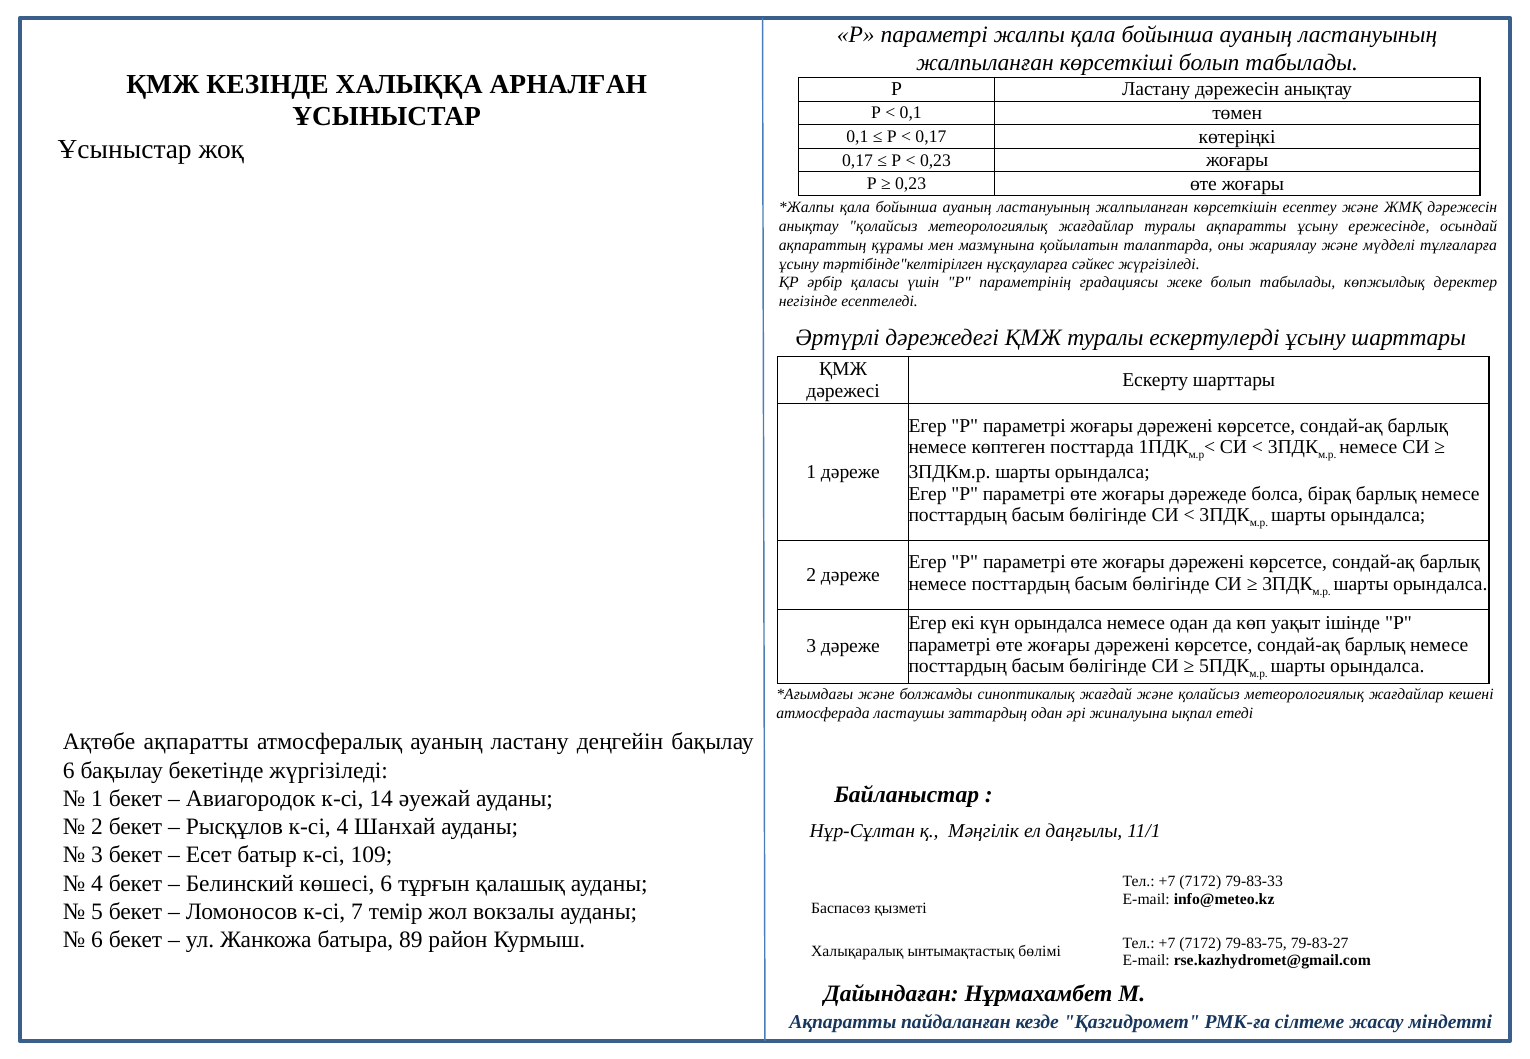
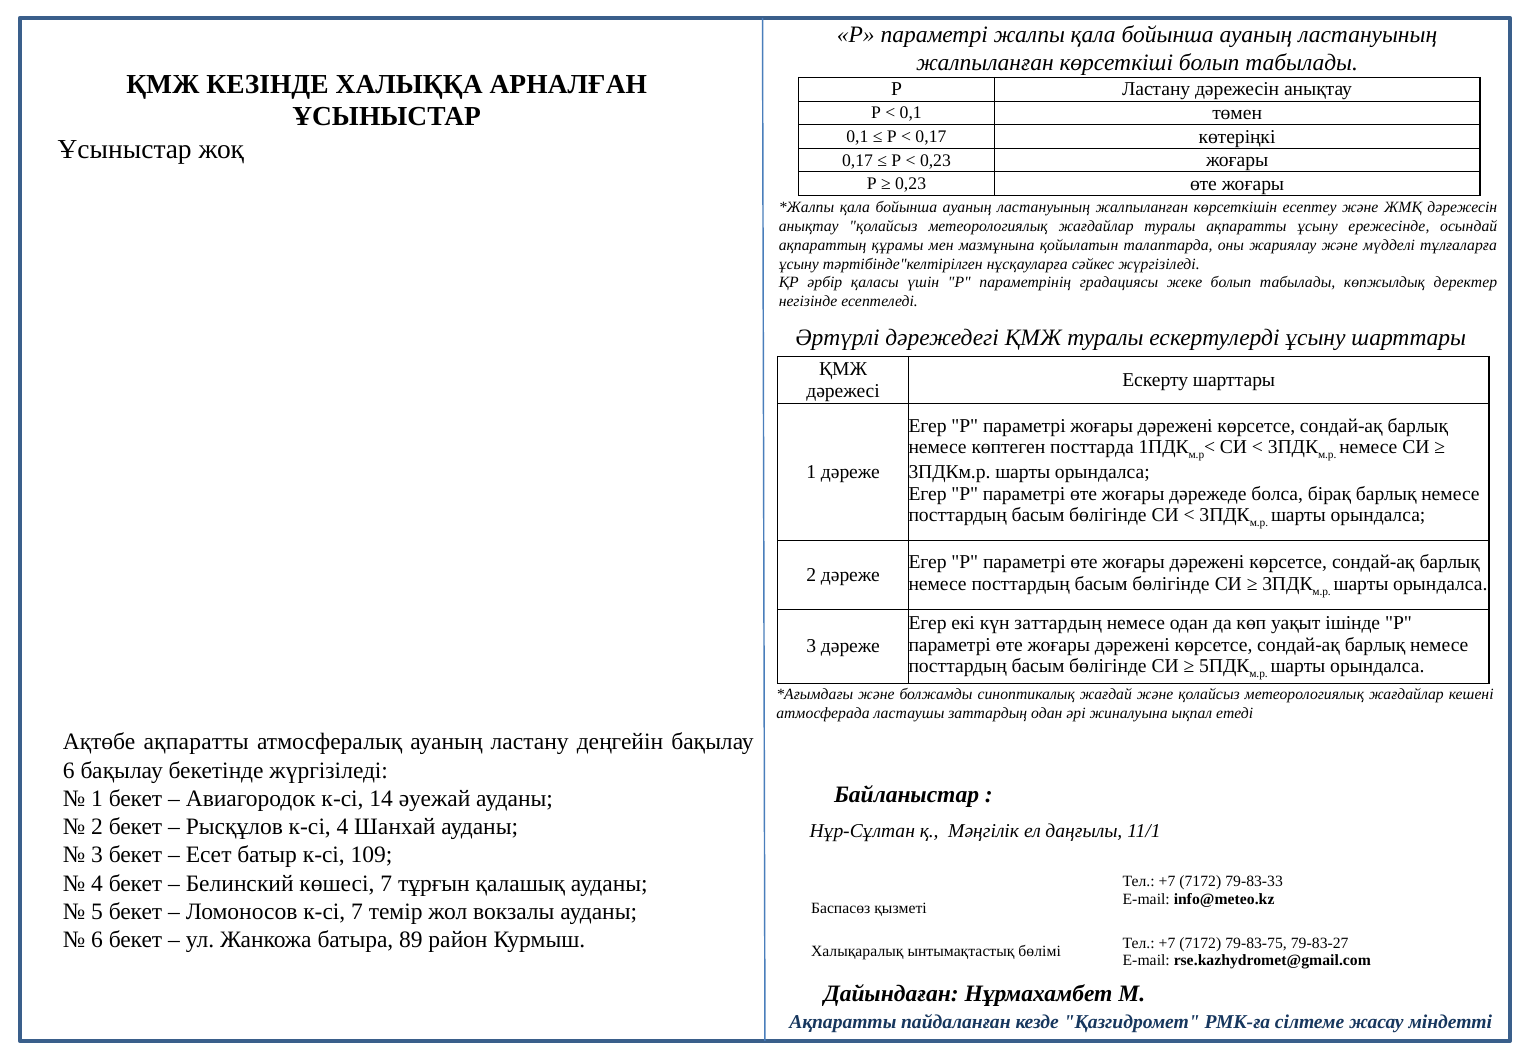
күн орындалса: орындалса -> заттардың
көшесі 6: 6 -> 7
